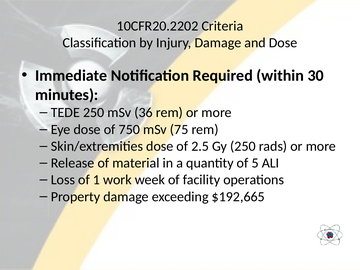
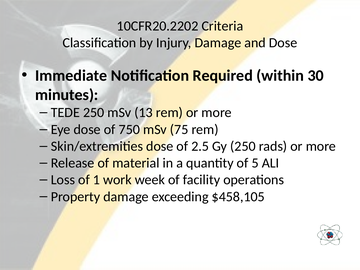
36: 36 -> 13
$192,665: $192,665 -> $458,105
